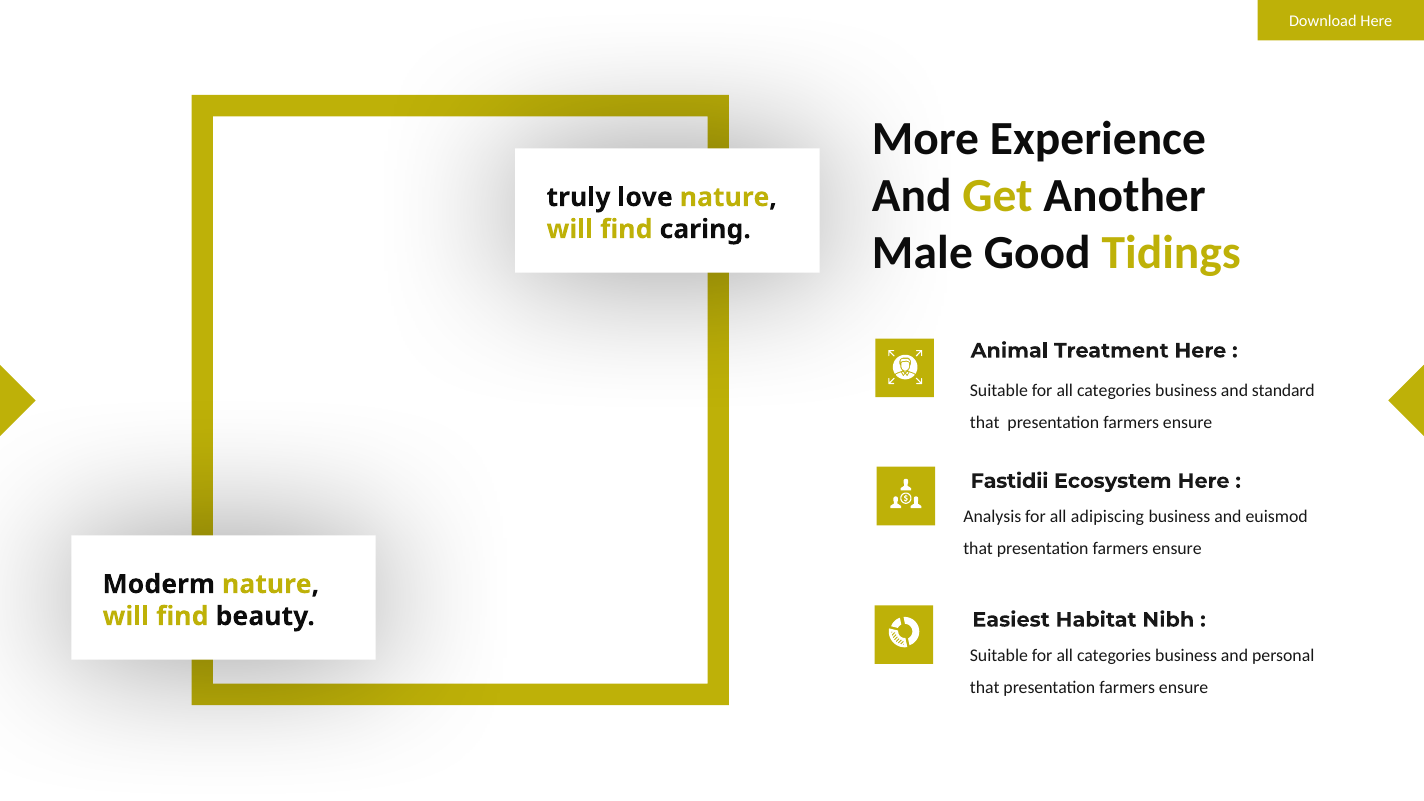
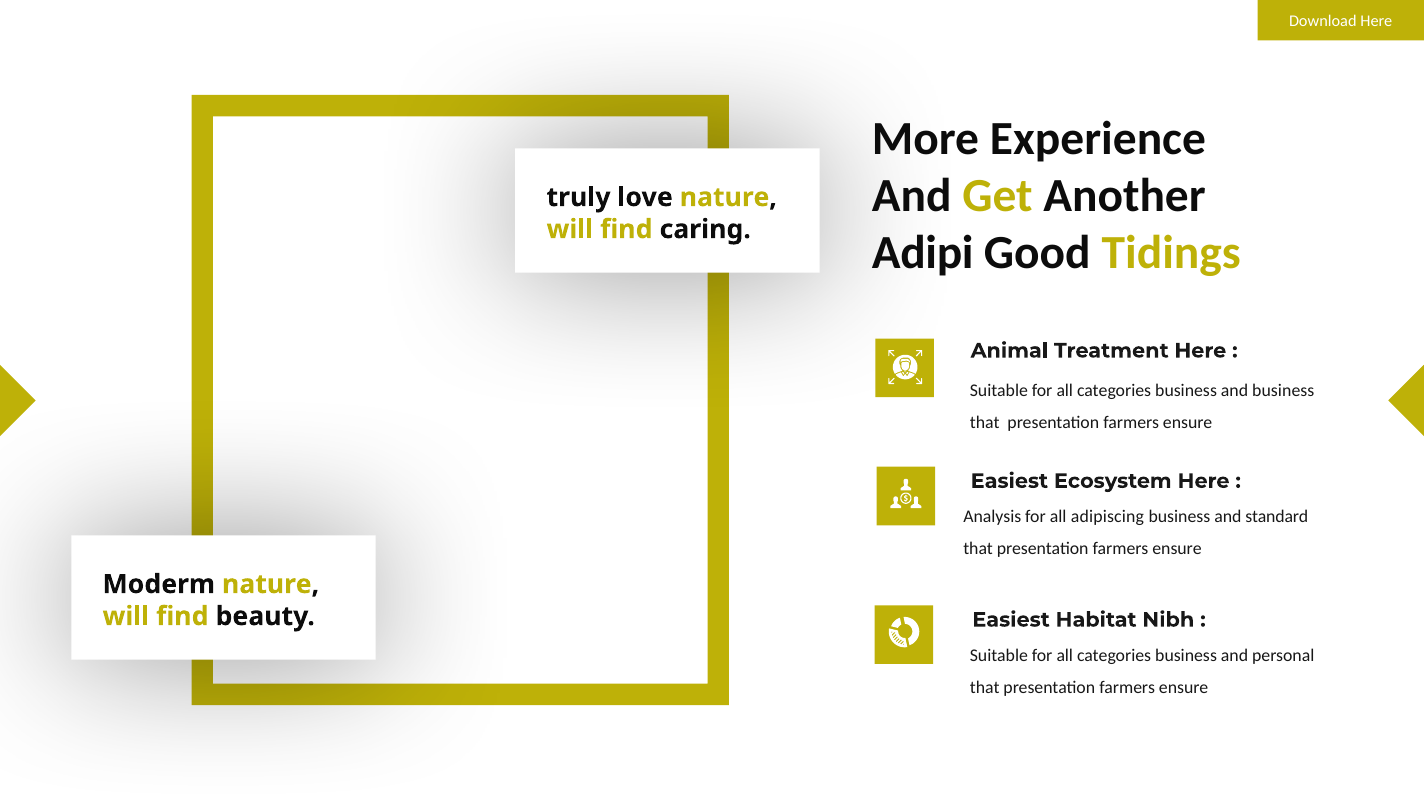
Male: Male -> Adipi
and standard: standard -> business
Fastidii at (1010, 481): Fastidii -> Easiest
euismod: euismod -> standard
